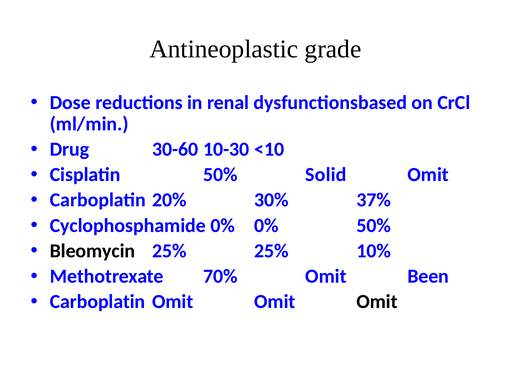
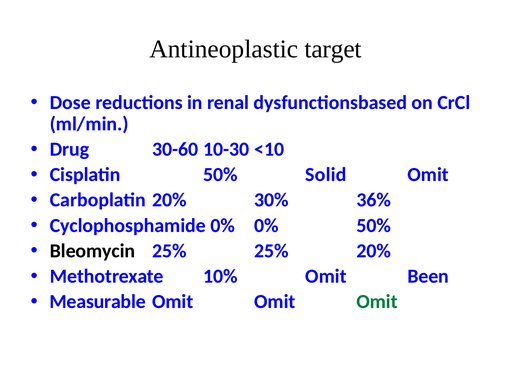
grade: grade -> target
37%: 37% -> 36%
25% 10%: 10% -> 20%
70%: 70% -> 10%
Carboplatin at (98, 302): Carboplatin -> Measurable
Omit at (377, 302) colour: black -> green
